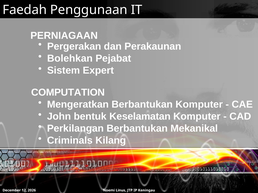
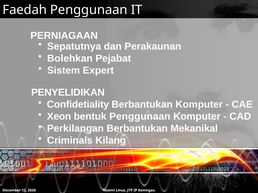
Pergerakan: Pergerakan -> Sepatutnya
COMPUTATION: COMPUTATION -> PENYELIDIKAN
Mengeratkan: Mengeratkan -> Confidetiality
John: John -> Xeon
bentuk Keselamatan: Keselamatan -> Penggunaan
